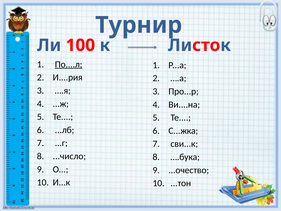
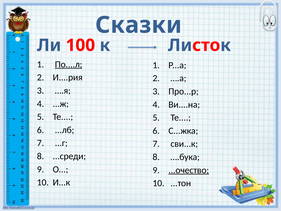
Турнир: Турнир -> Сказки
...число: ...число -> ...среди
...очество underline: none -> present
